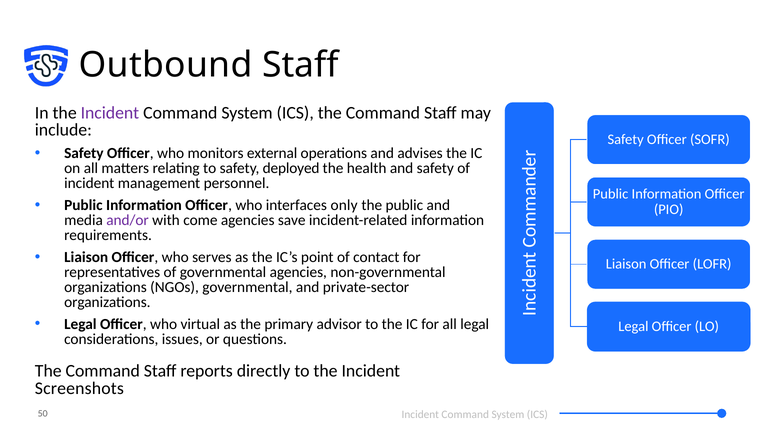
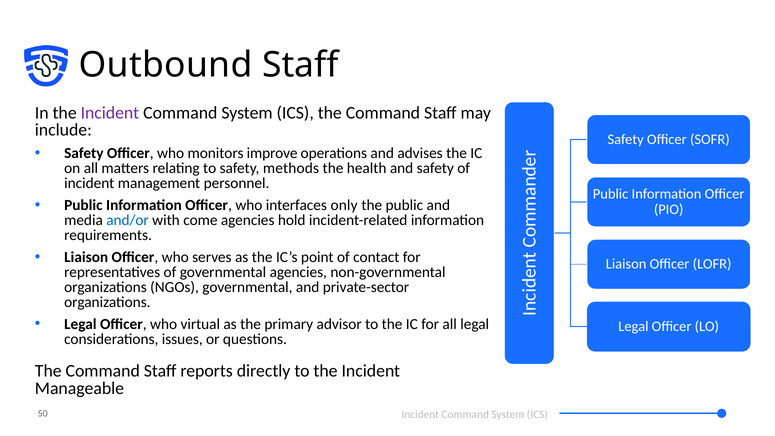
external: external -> improve
deployed: deployed -> methods
and/or colour: purple -> blue
save: save -> hold
Screenshots: Screenshots -> Manageable
